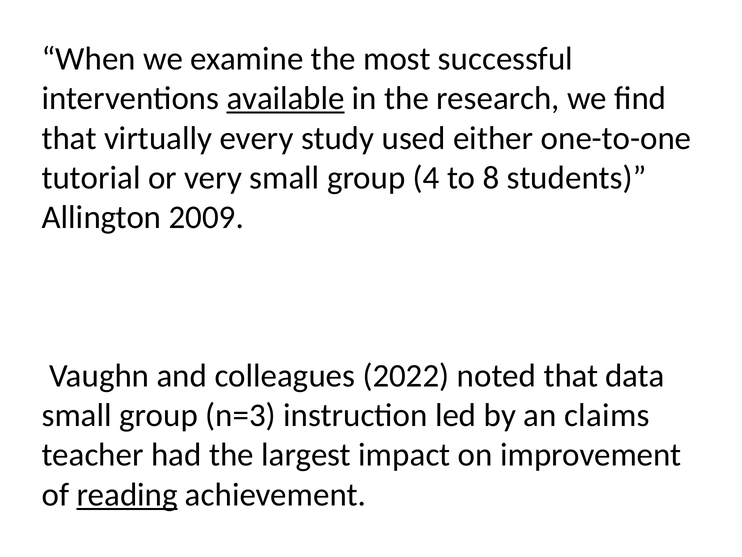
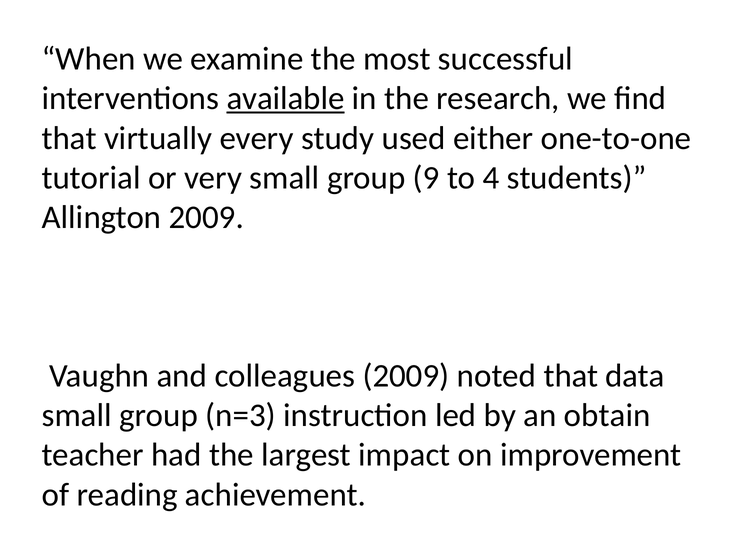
4: 4 -> 9
8: 8 -> 4
colleagues 2022: 2022 -> 2009
claims: claims -> obtain
reading underline: present -> none
